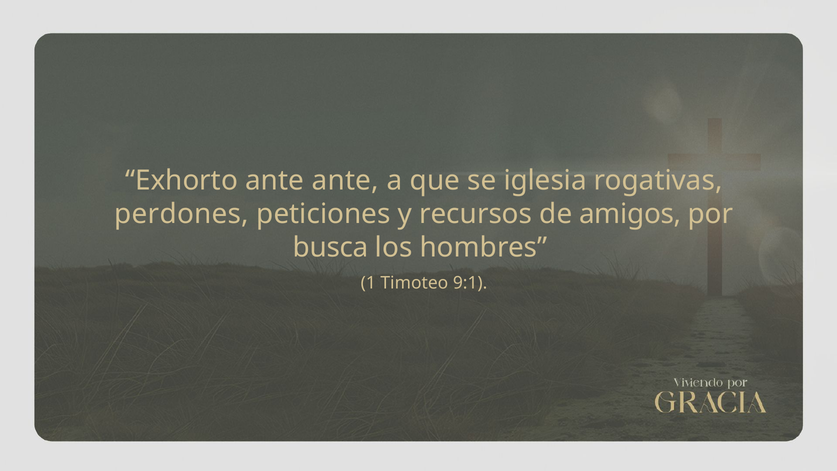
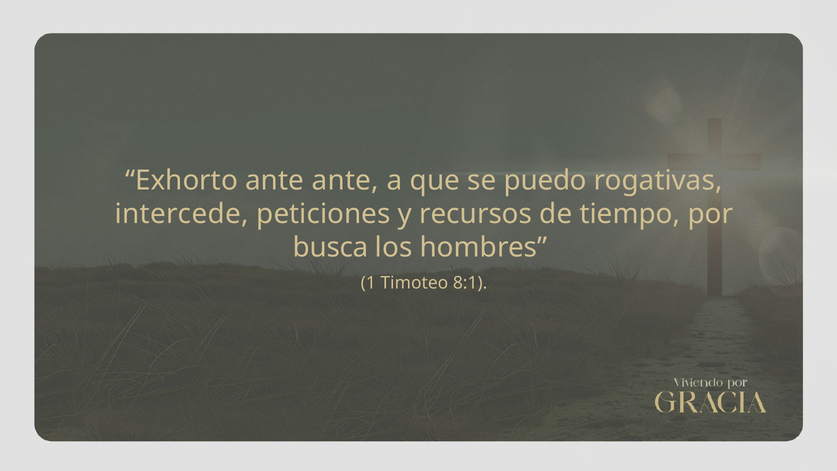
iglesia: iglesia -> puedo
perdones: perdones -> intercede
amigos: amigos -> tiempo
9:1: 9:1 -> 8:1
